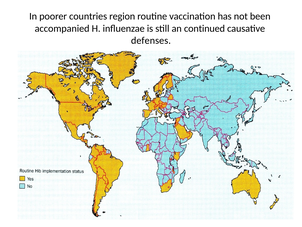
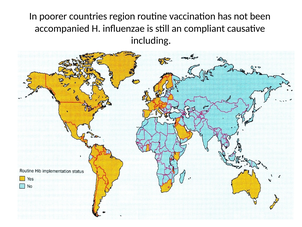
continued: continued -> compliant
defenses: defenses -> including
